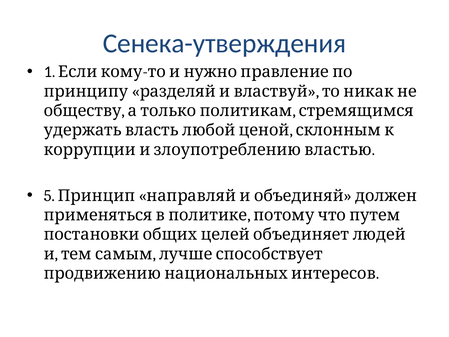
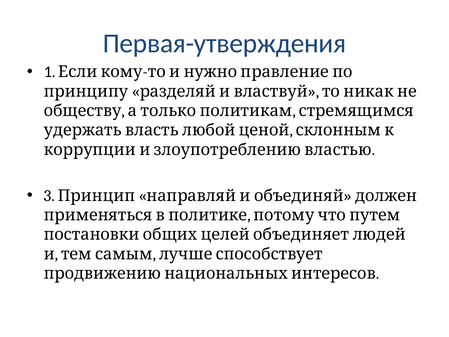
Сенека-утверждения: Сенека-утверждения -> Первая-утверждения
5: 5 -> 3
